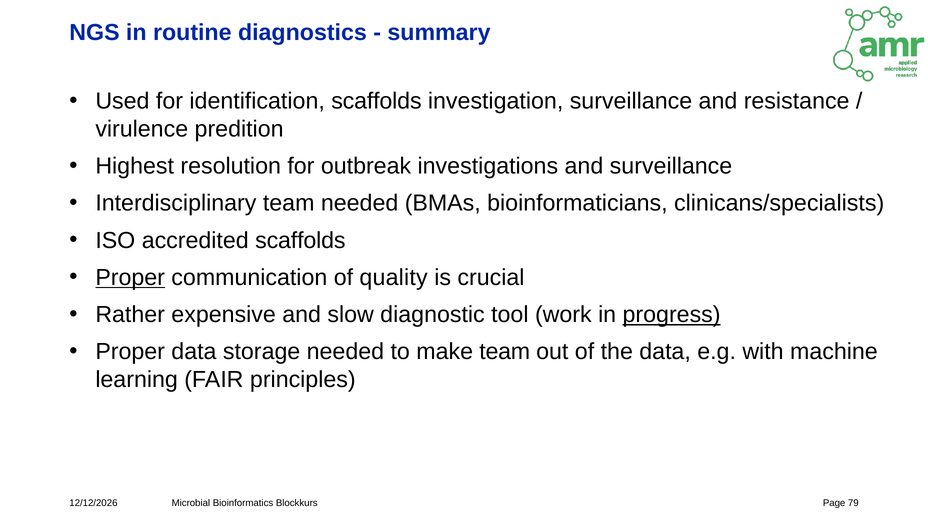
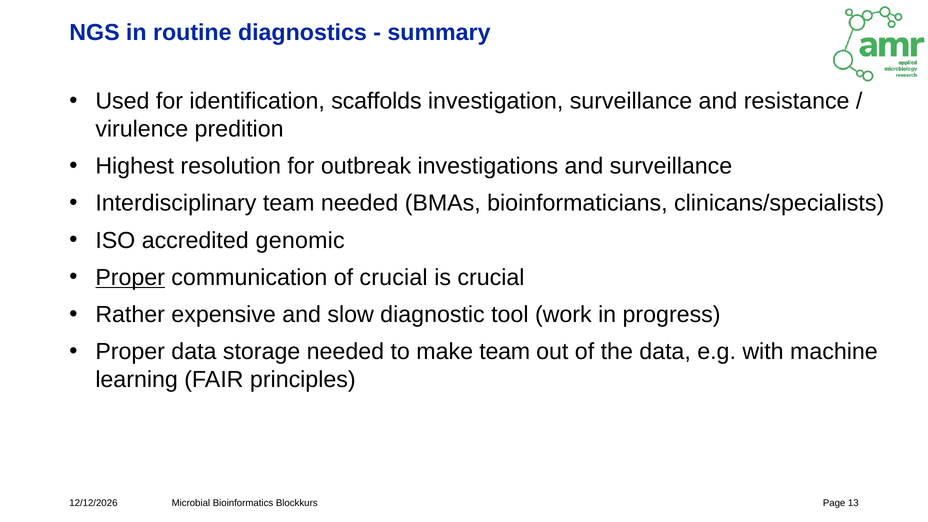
accredited scaffolds: scaffolds -> genomic
of quality: quality -> crucial
progress underline: present -> none
79: 79 -> 13
